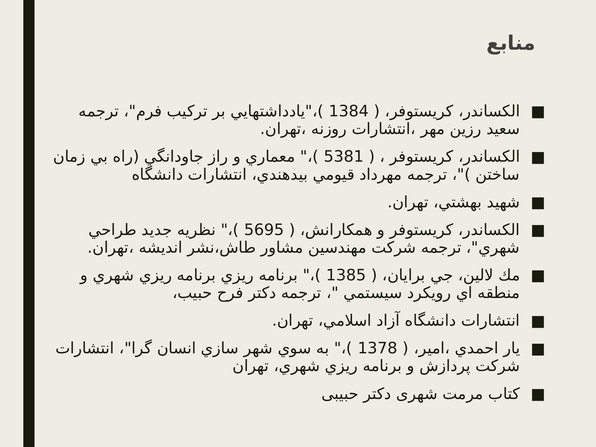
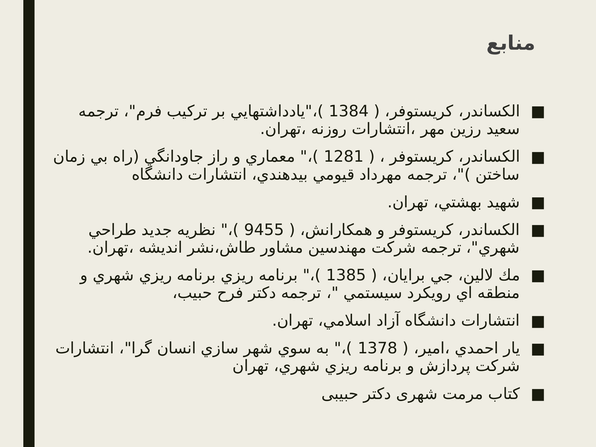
5381: 5381 -> 1281
5695: 5695 -> 9455
